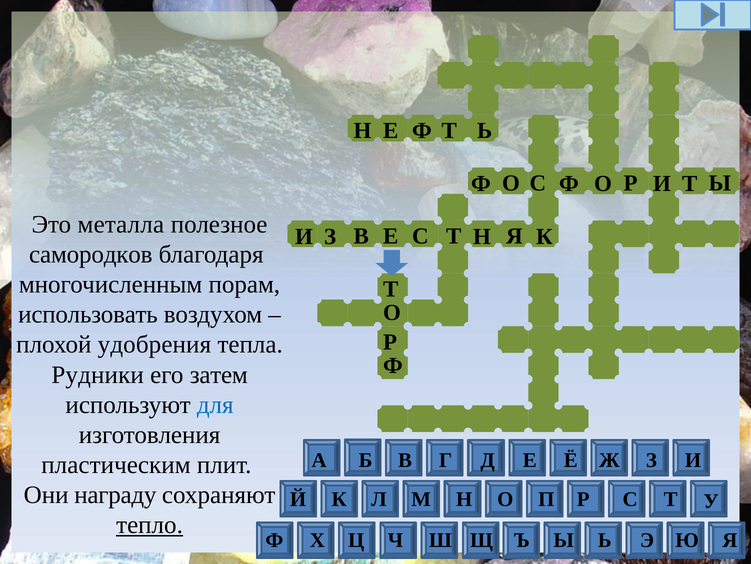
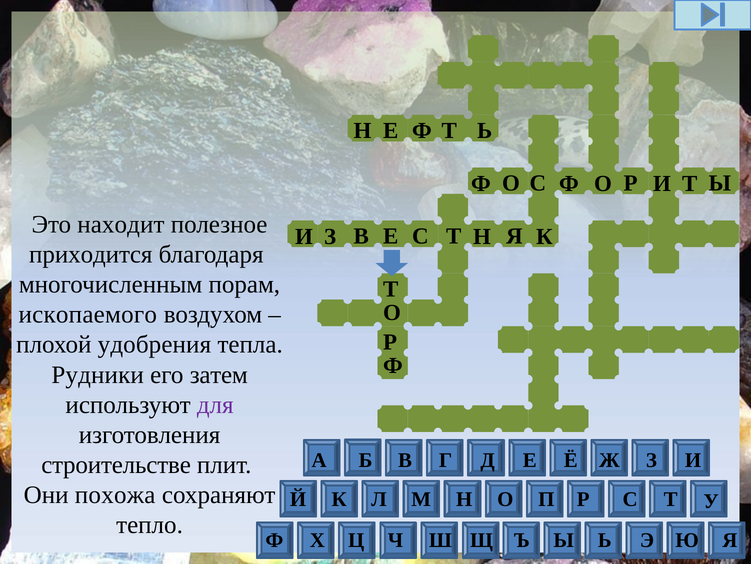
металла: металла -> находит
самородков: самородков -> приходится
использовать: использовать -> ископаемого
для colour: blue -> purple
пластическим: пластическим -> строительстве
награду: награду -> похожа
тепло underline: present -> none
